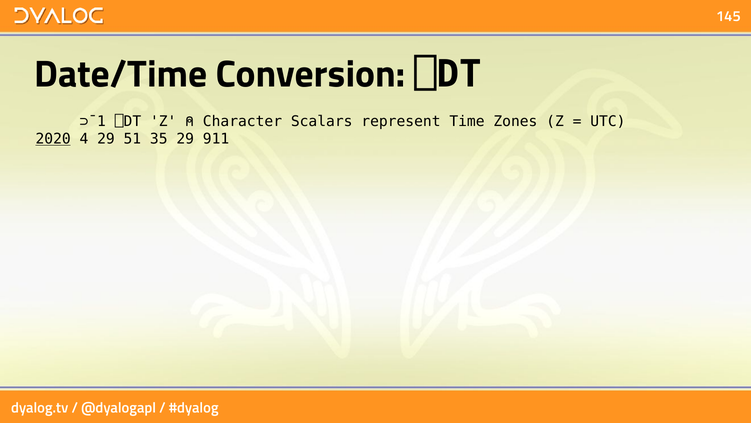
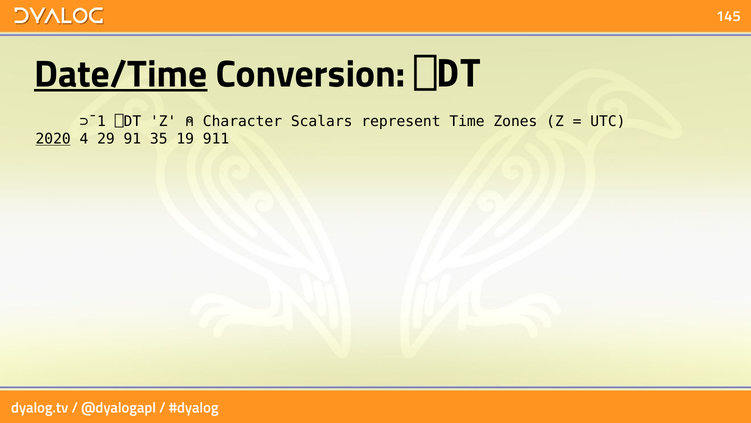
Date/Time underline: none -> present
51: 51 -> 91
35 29: 29 -> 19
